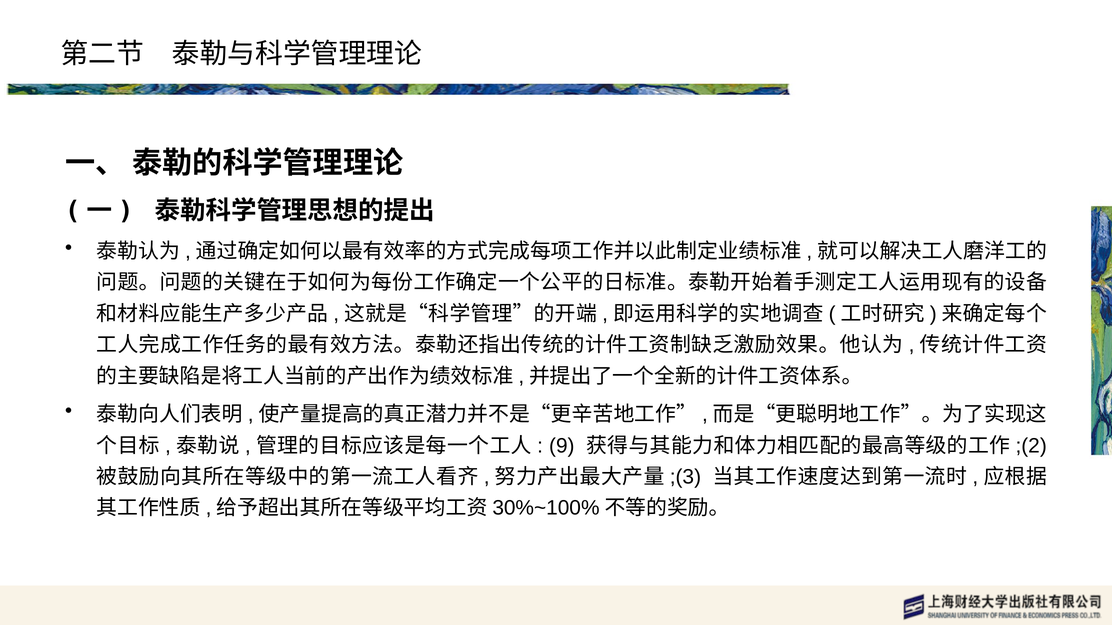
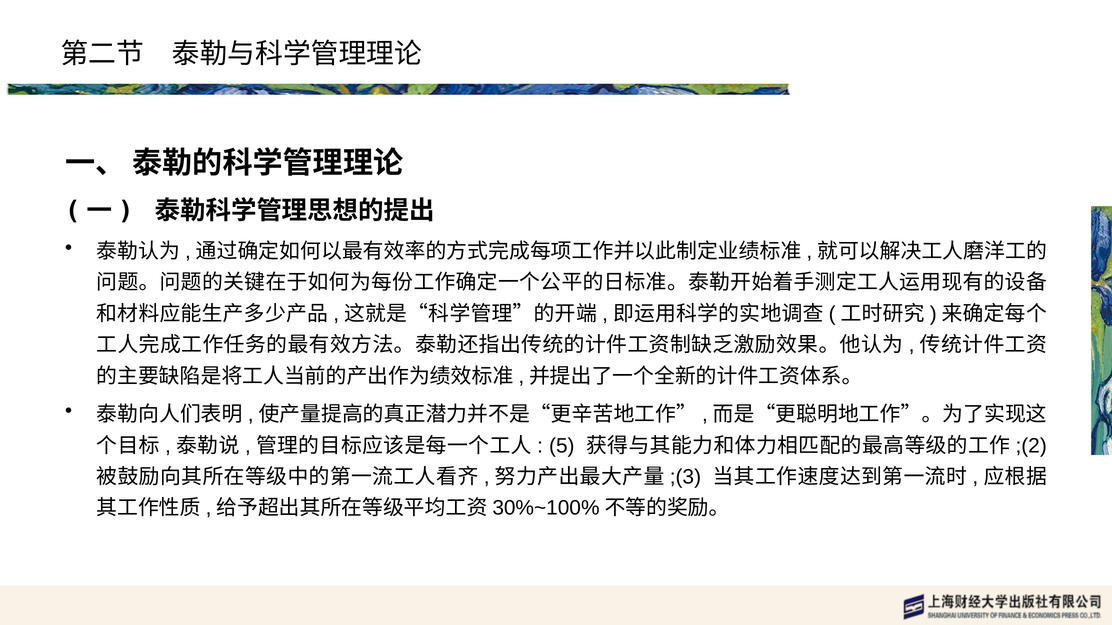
9: 9 -> 5
